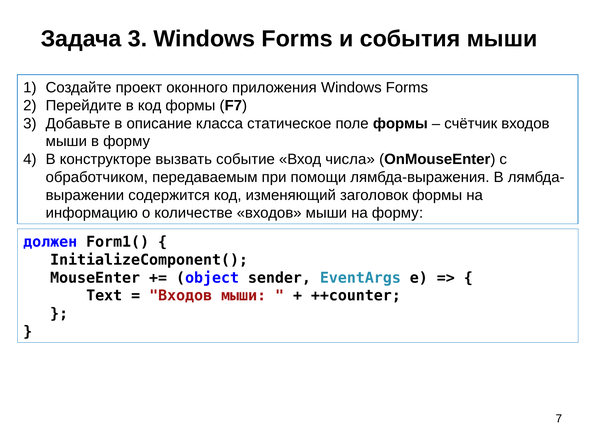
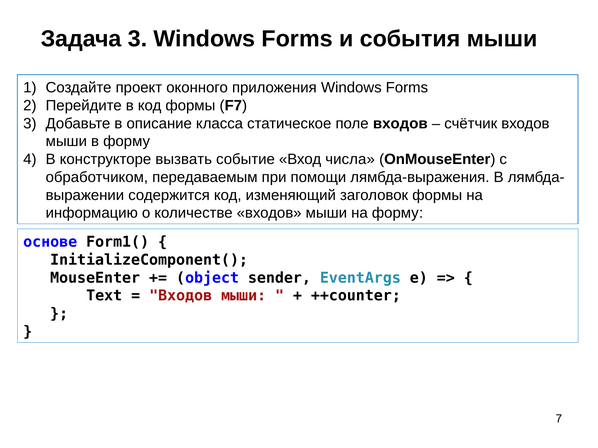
поле формы: формы -> входов
должен: должен -> основе
